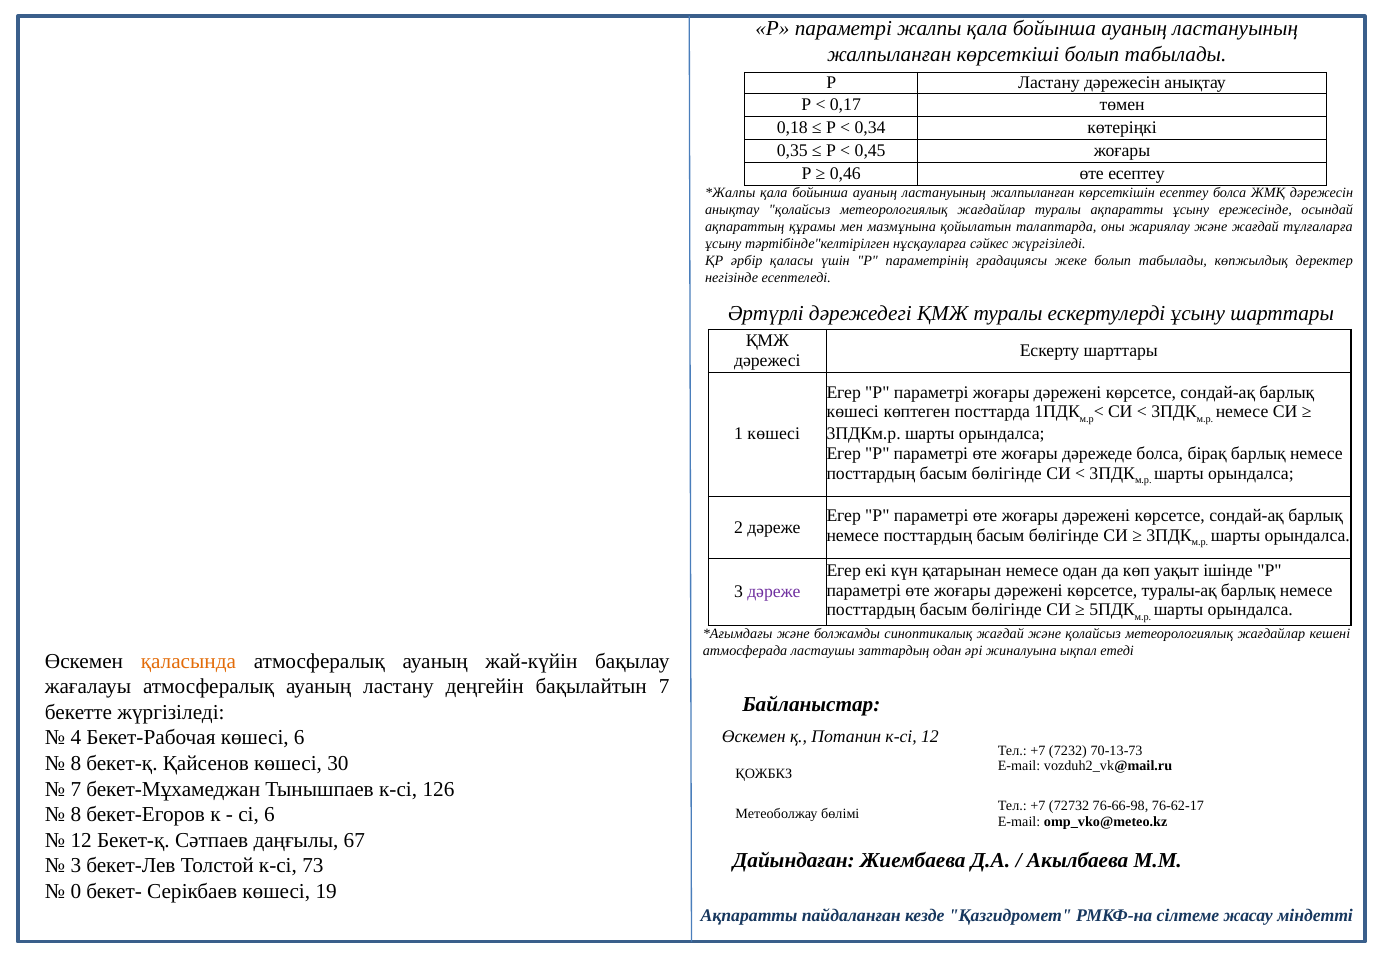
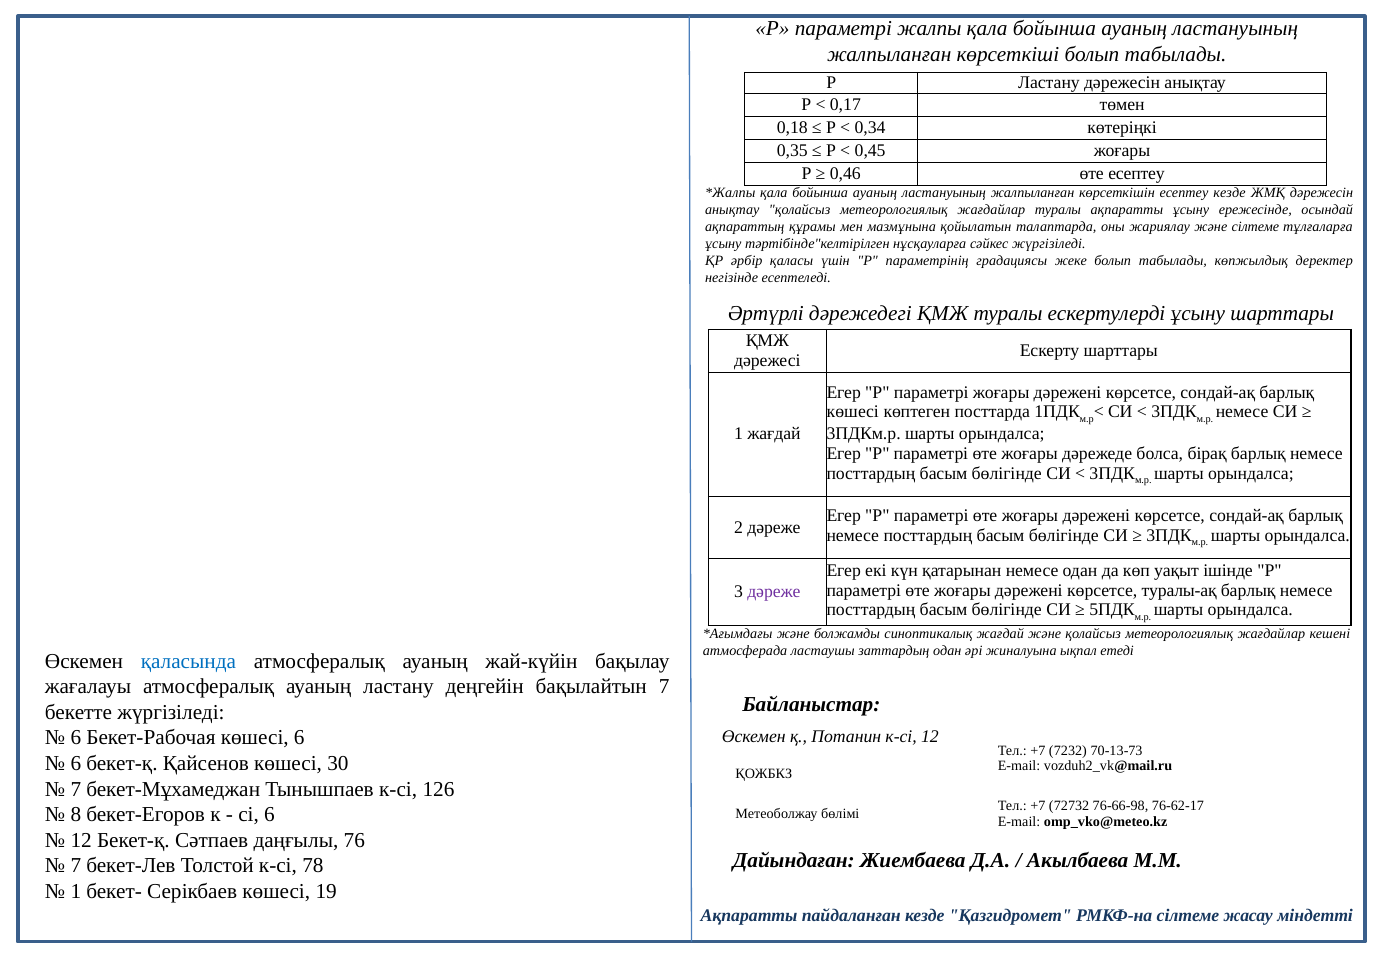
есептеу болса: болса -> кезде
және жағдай: жағдай -> сілтеме
1 көшесі: көшесі -> жағдай
қаласында colour: orange -> blue
4 at (76, 738): 4 -> 6
8 at (76, 763): 8 -> 6
67: 67 -> 76
3 at (76, 865): 3 -> 7
73: 73 -> 78
0 at (76, 891): 0 -> 1
